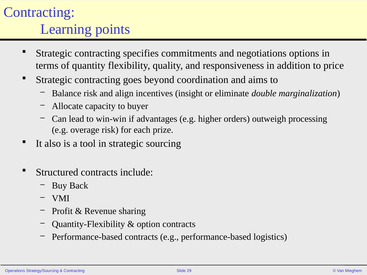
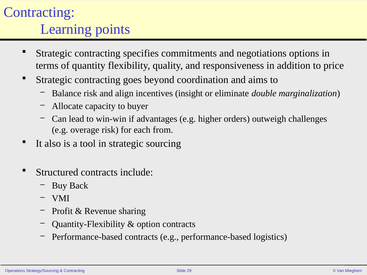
processing: processing -> challenges
prize: prize -> from
